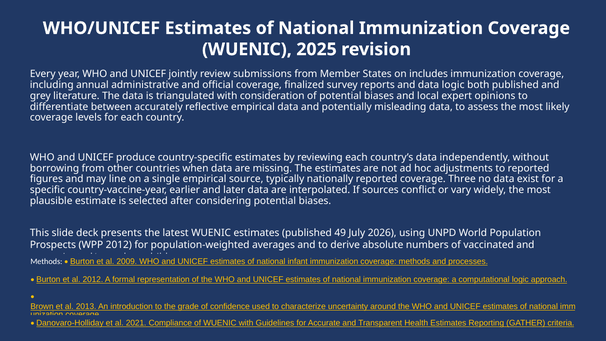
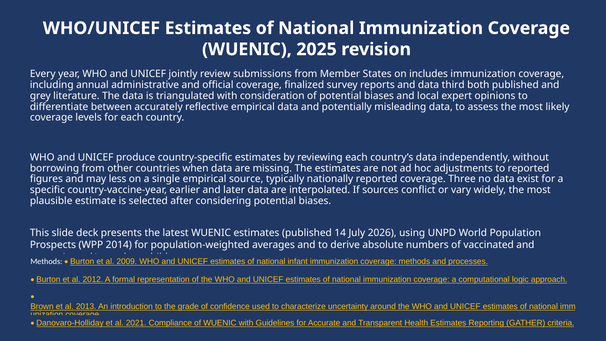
data logic: logic -> third
line: line -> less
49: 49 -> 14
WPP 2012: 2012 -> 2014
